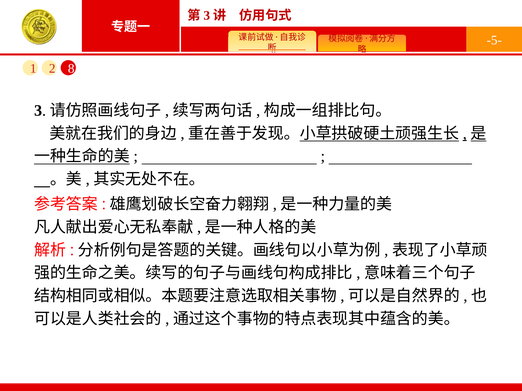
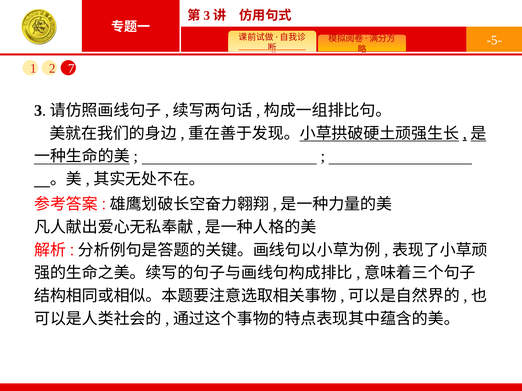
8: 8 -> 7
